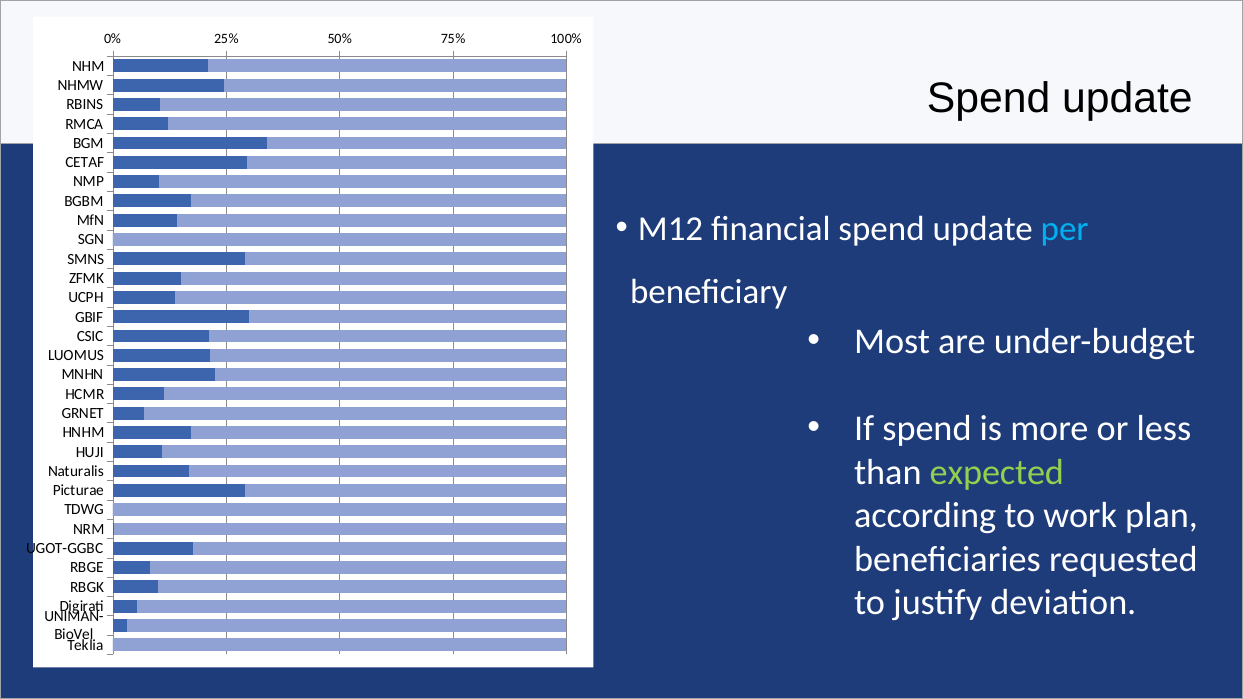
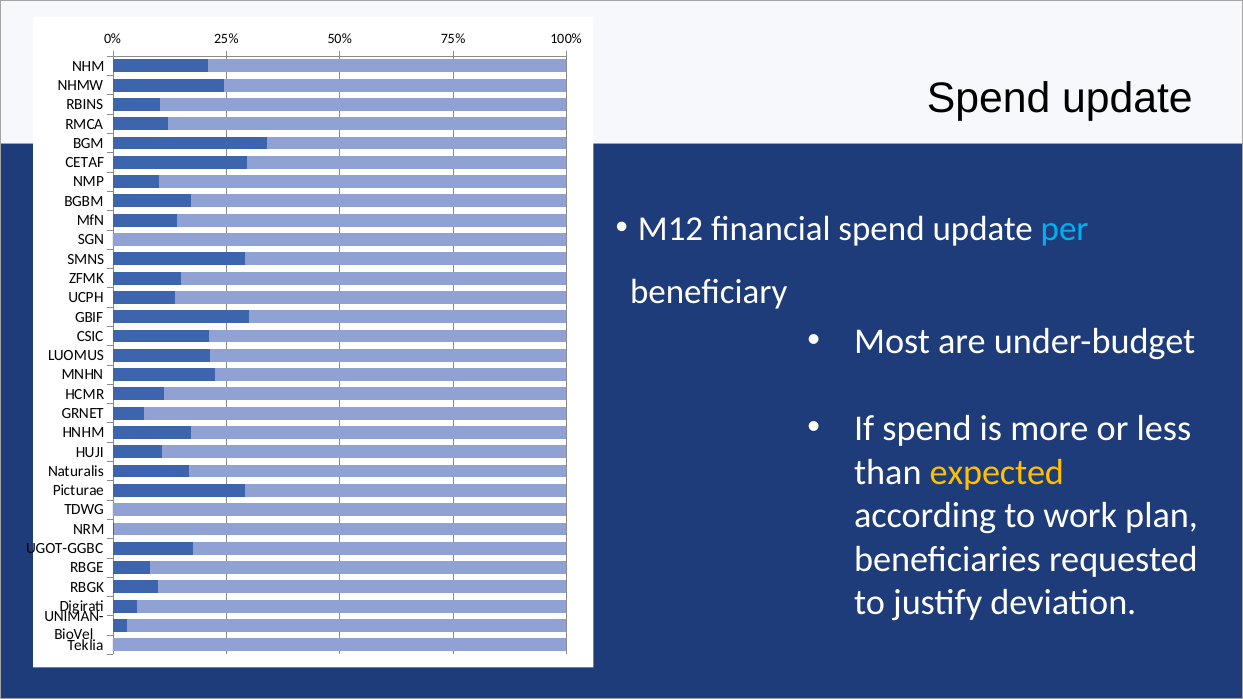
expected colour: light green -> yellow
